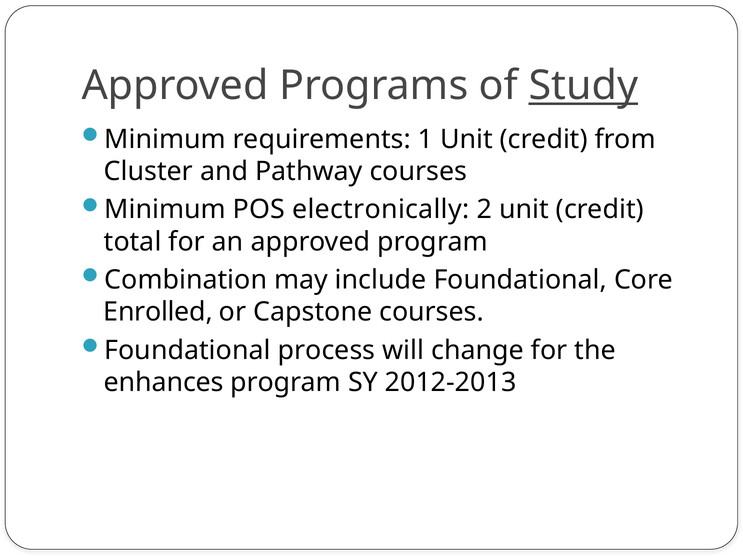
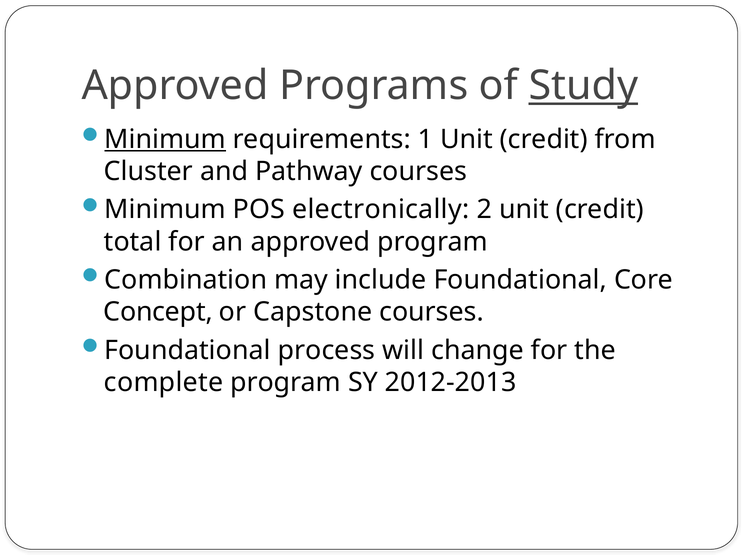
Minimum at (165, 139) underline: none -> present
Enrolled: Enrolled -> Concept
enhances: enhances -> complete
